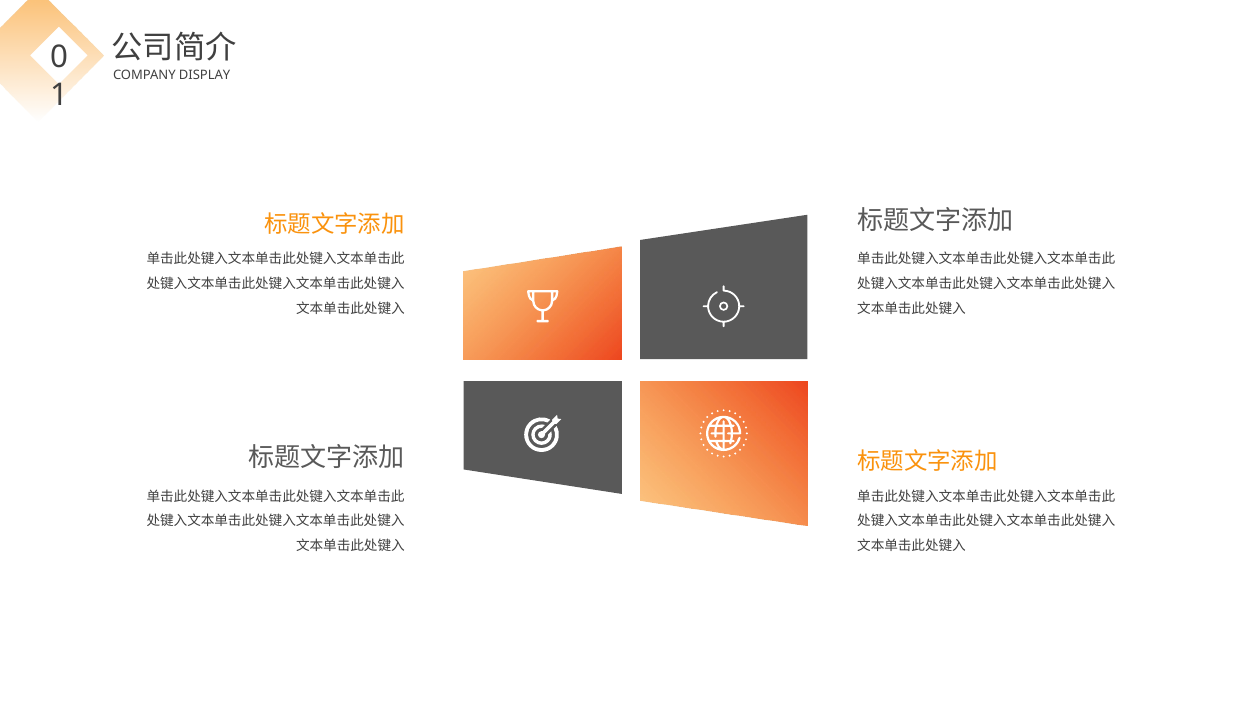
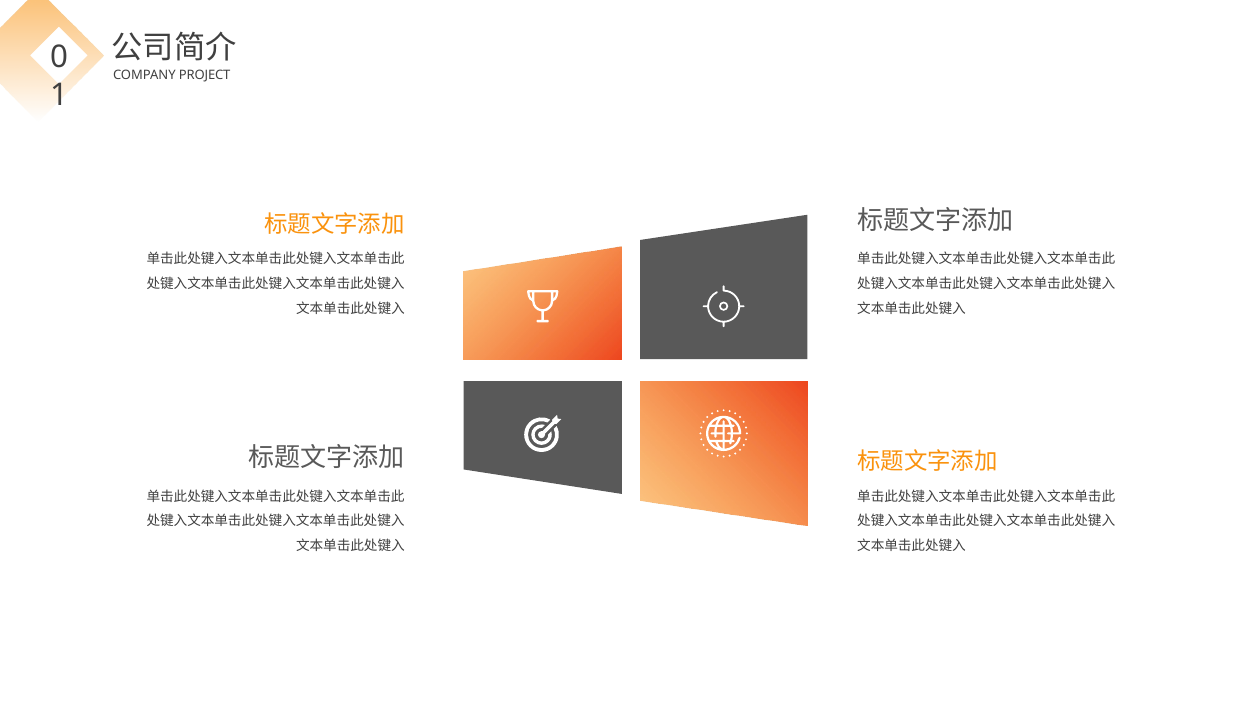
DISPLAY: DISPLAY -> PROJECT
